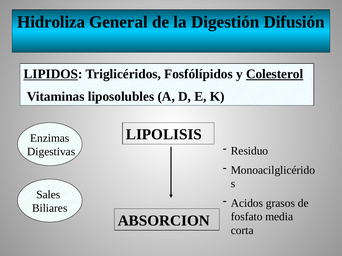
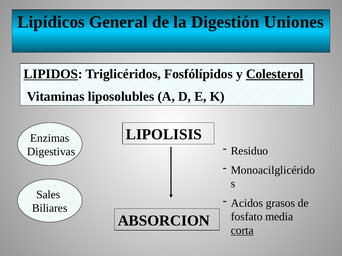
Hidroliza: Hidroliza -> Lipídicos
Difusión: Difusión -> Uniones
corta underline: none -> present
